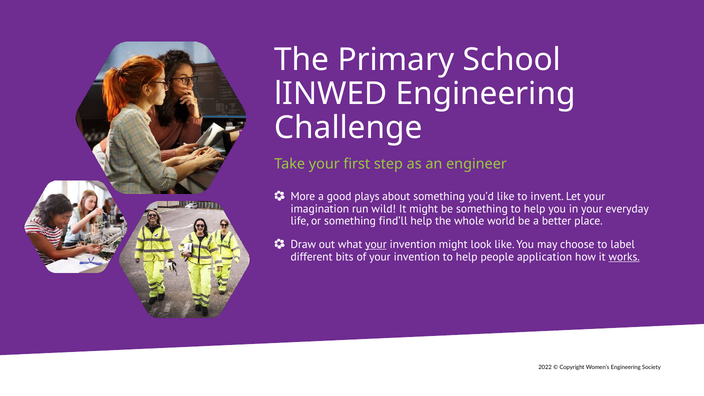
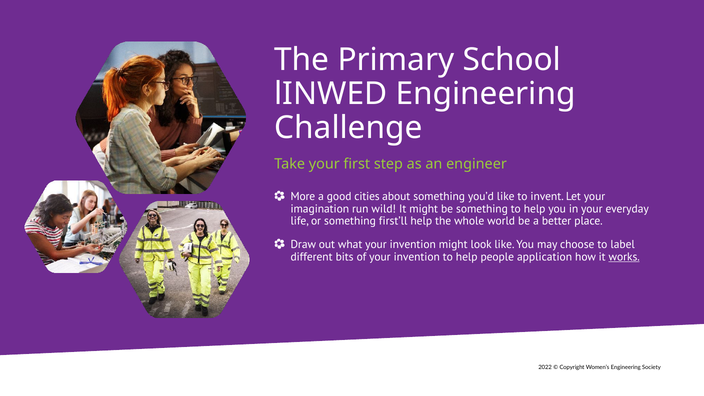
plays: plays -> cities
find’ll: find’ll -> first’ll
your at (376, 244) underline: present -> none
